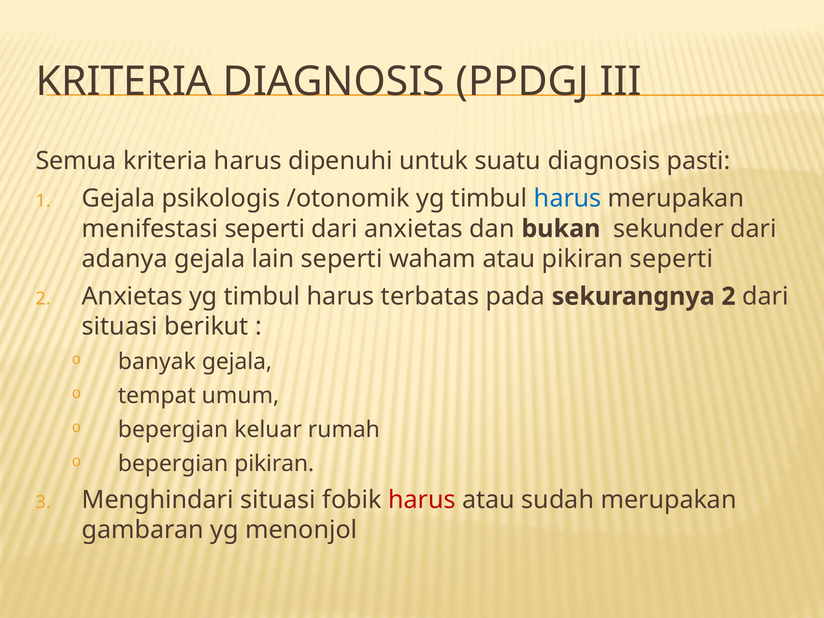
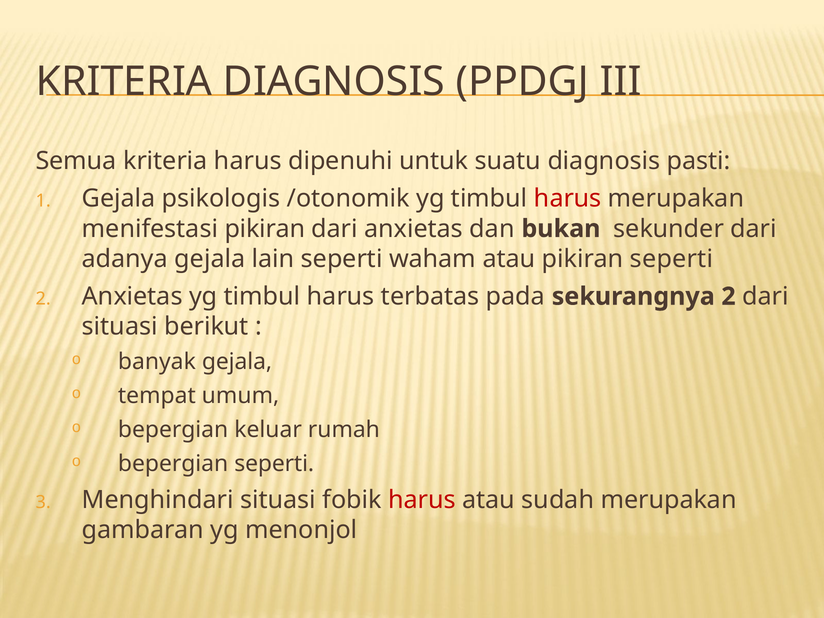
harus at (568, 199) colour: blue -> red
menifestasi seperti: seperti -> pikiran
bepergian pikiran: pikiran -> seperti
